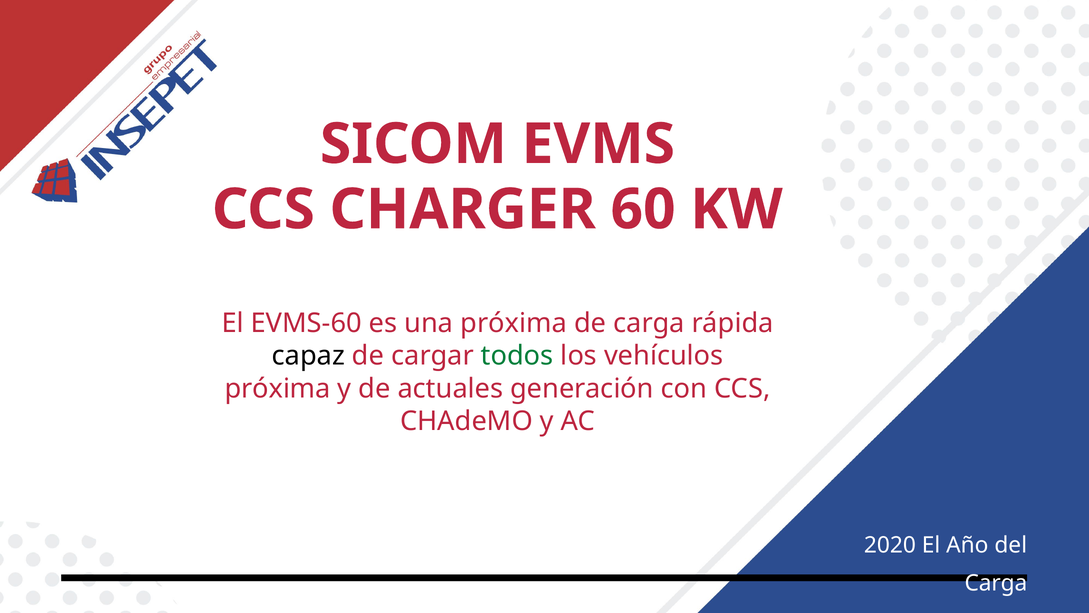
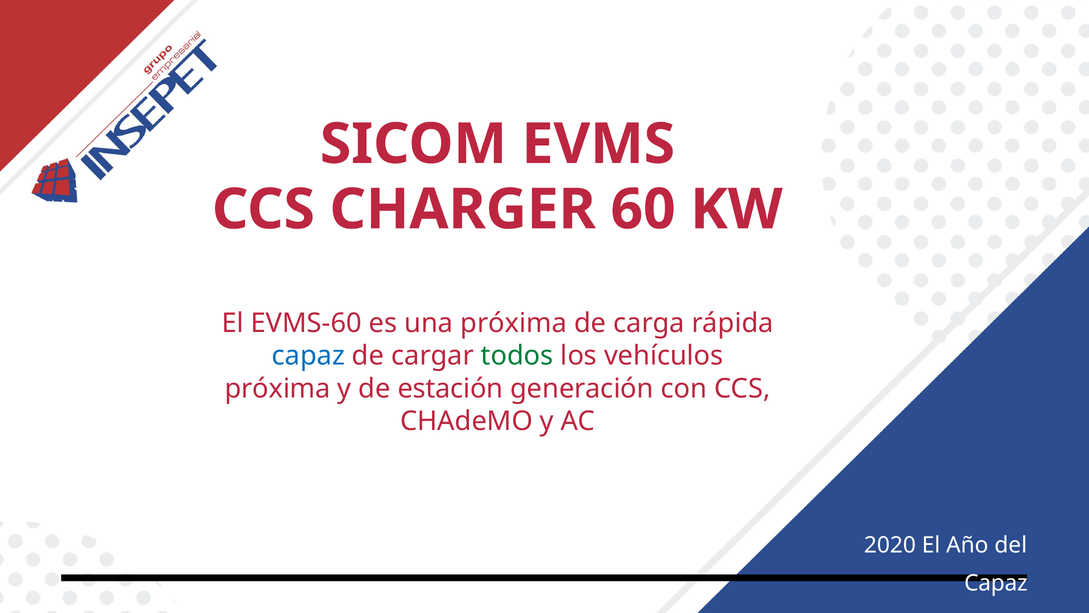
capaz at (308, 356) colour: black -> blue
actuales: actuales -> estación
Carga at (996, 583): Carga -> Capaz
